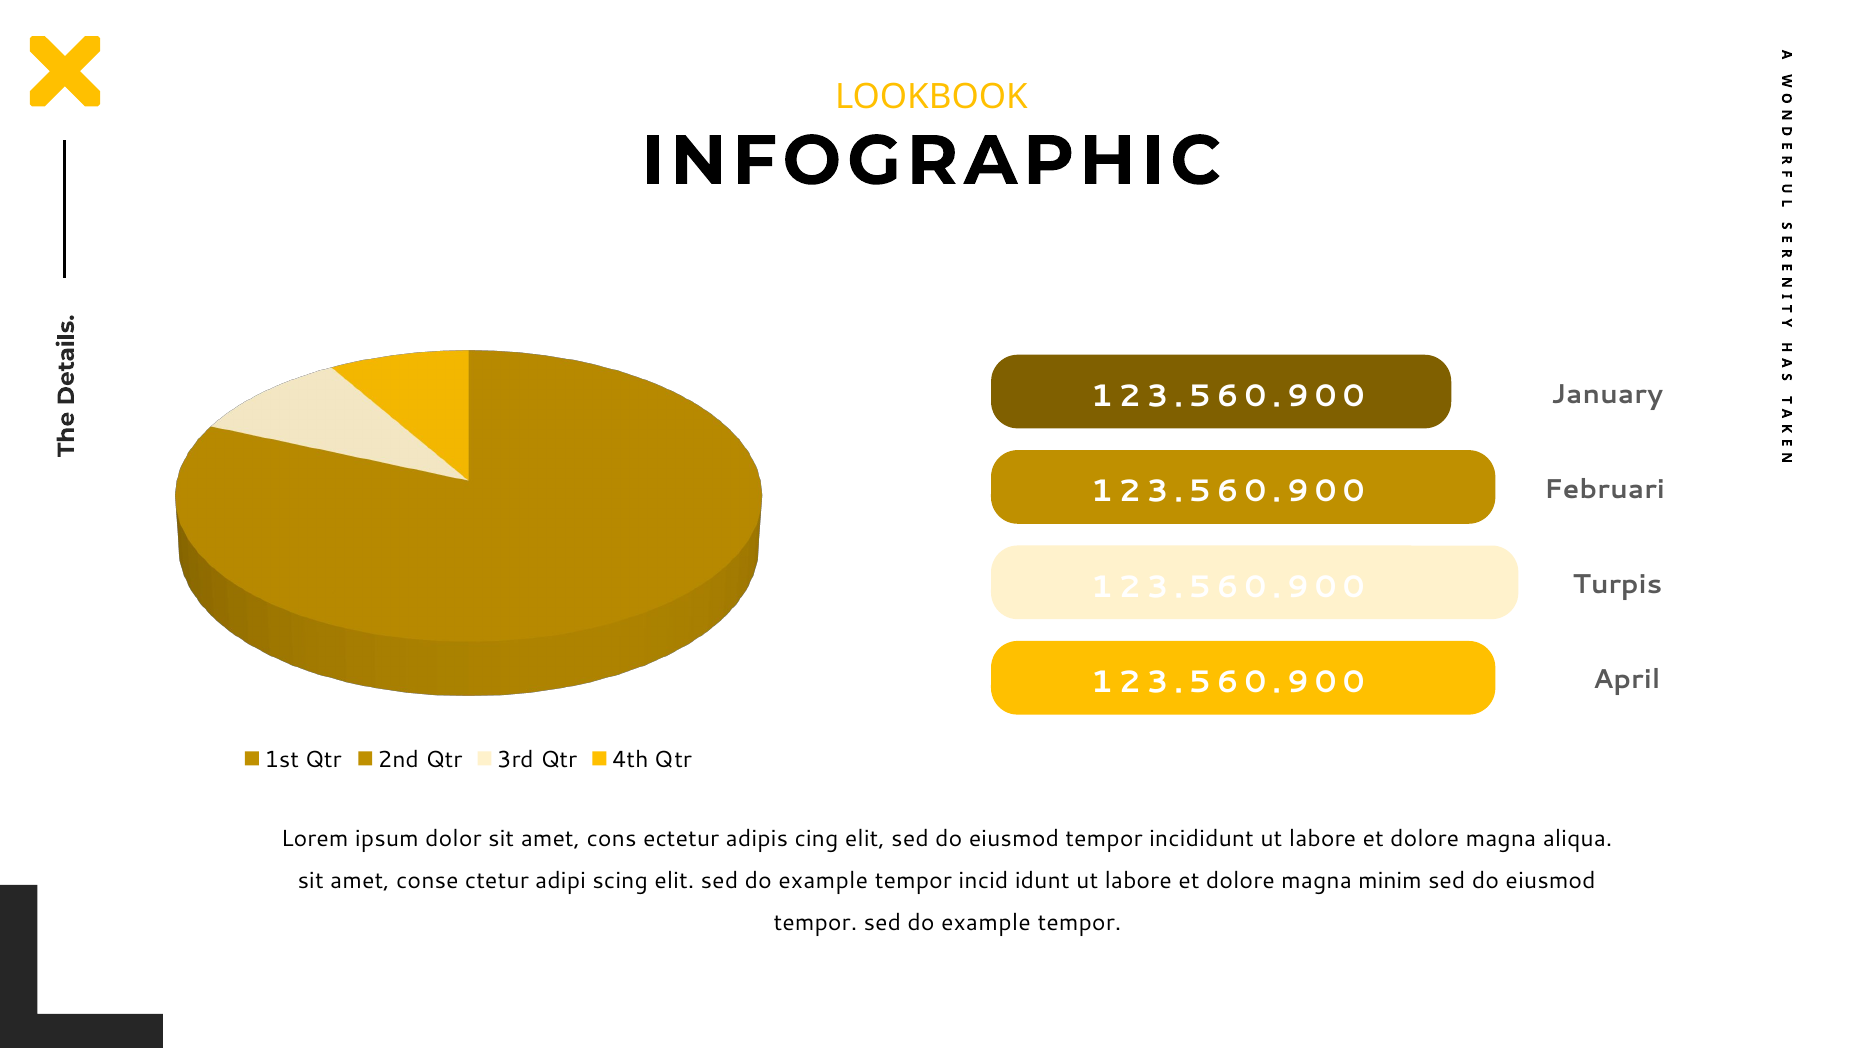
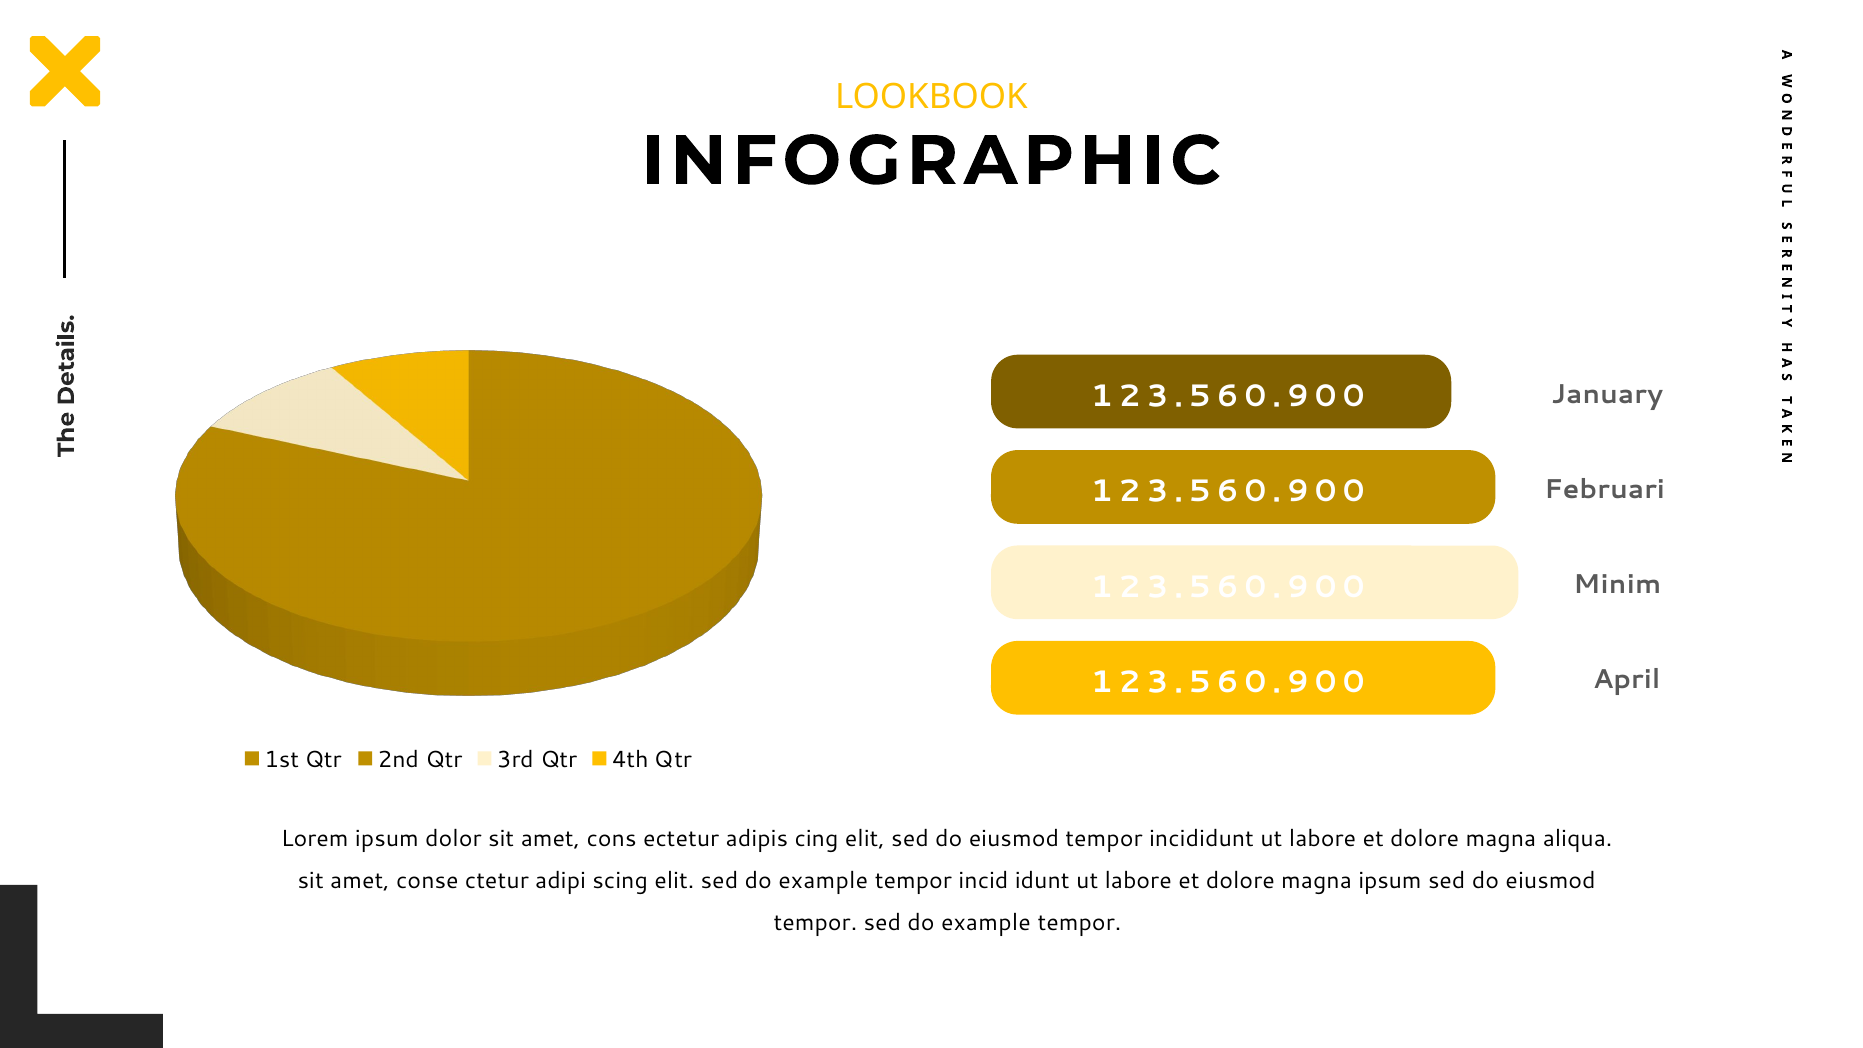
Turpis: Turpis -> Minim
magna minim: minim -> ipsum
